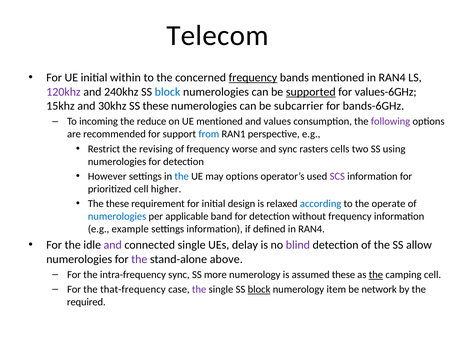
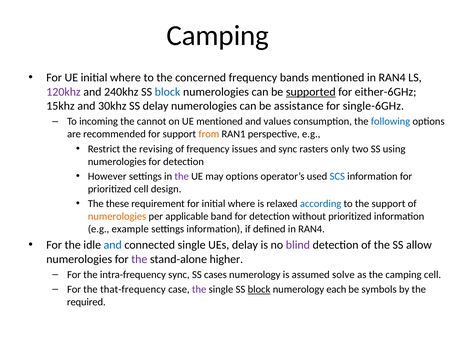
Telecom at (217, 36): Telecom -> Camping
UE initial within: within -> where
frequency at (253, 78) underline: present -> none
values-6GHz: values-6GHz -> either-6GHz
SS these: these -> delay
subcarrier: subcarrier -> assistance
bands-6GHz: bands-6GHz -> single-6GHz
reduce: reduce -> cannot
following colour: purple -> blue
from colour: blue -> orange
worse: worse -> issues
cells: cells -> only
the at (182, 176) colour: blue -> purple
SCS colour: purple -> blue
higher: higher -> design
for initial design: design -> where
the operate: operate -> support
numerologies at (117, 217) colour: blue -> orange
without frequency: frequency -> prioritized
and at (113, 245) colour: purple -> blue
above: above -> higher
more: more -> cases
assumed these: these -> solve
the at (376, 275) underline: present -> none
item: item -> each
network: network -> symbols
